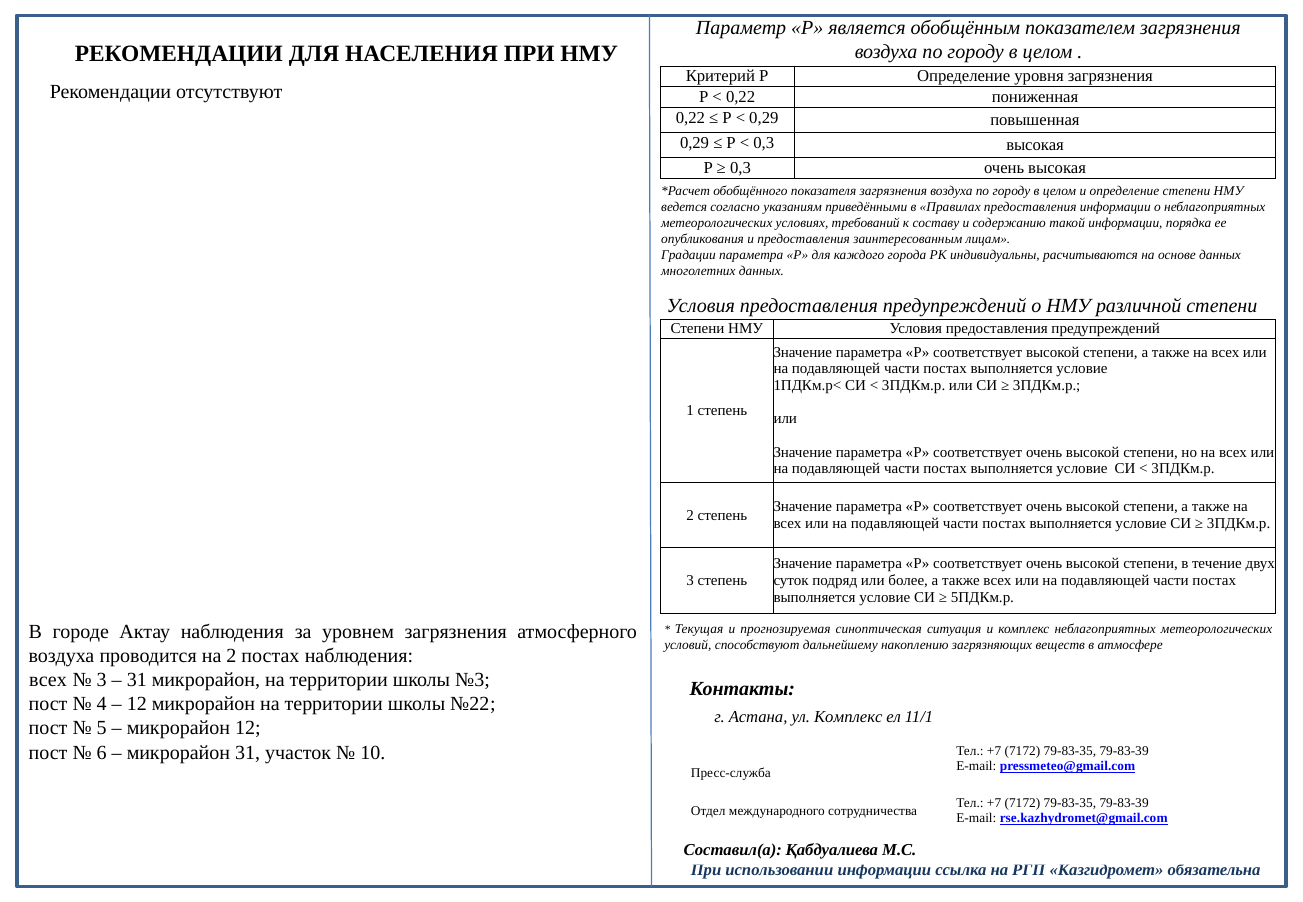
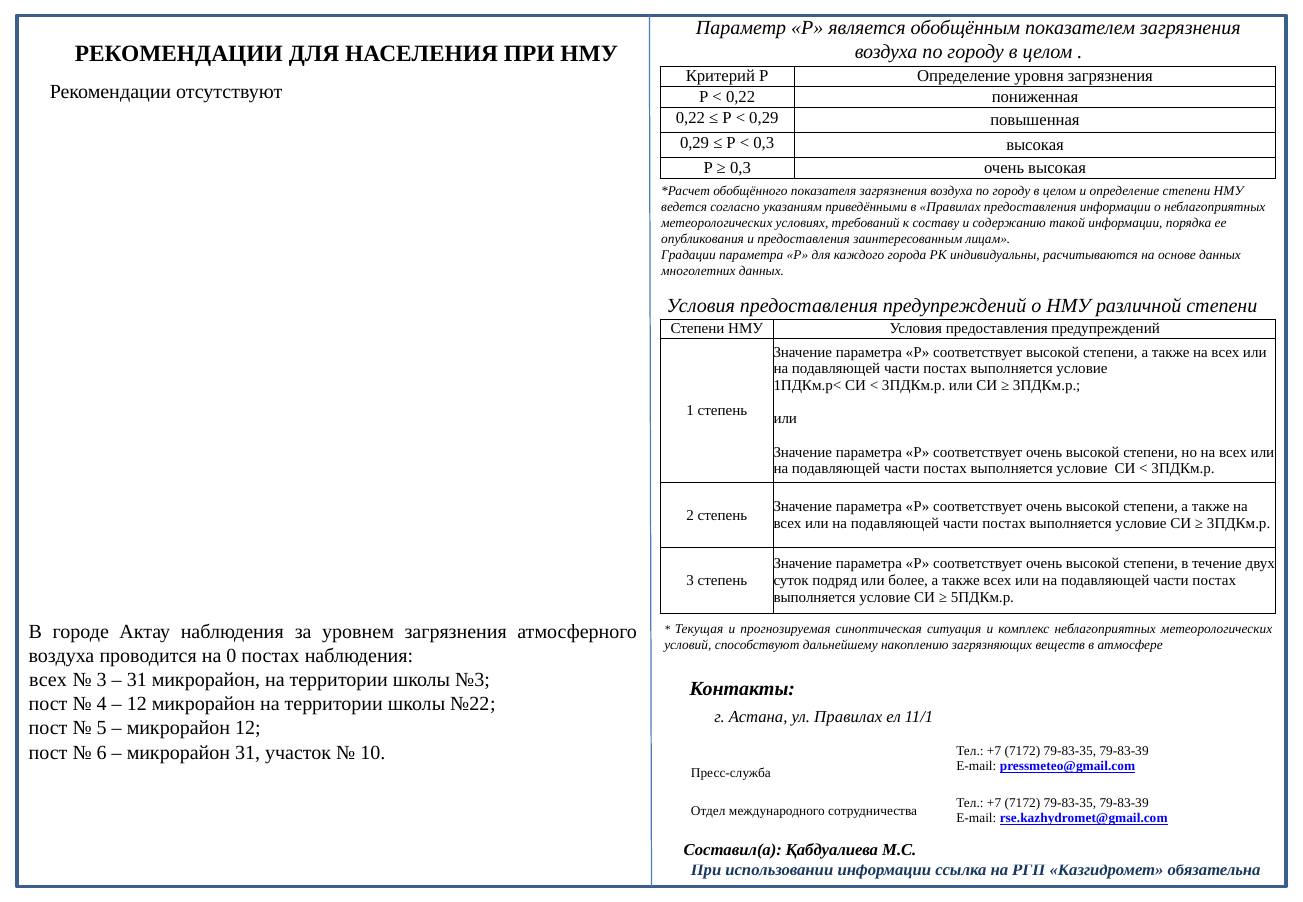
на 2: 2 -> 0
ул Комплекс: Комплекс -> Правилах
